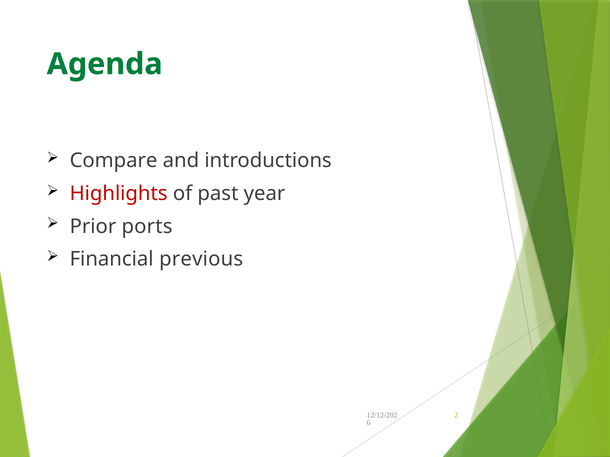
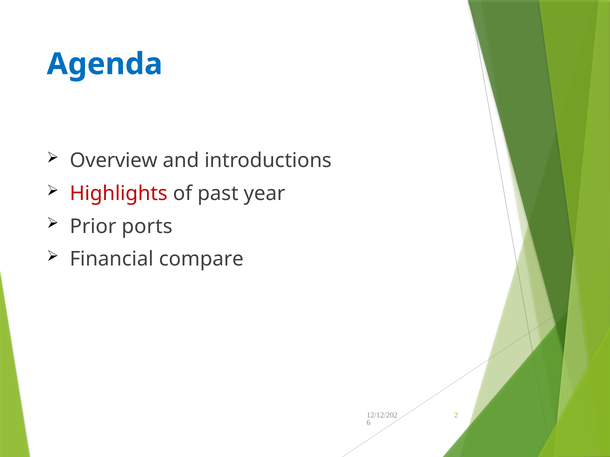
Agenda colour: green -> blue
Compare: Compare -> Overview
previous: previous -> compare
